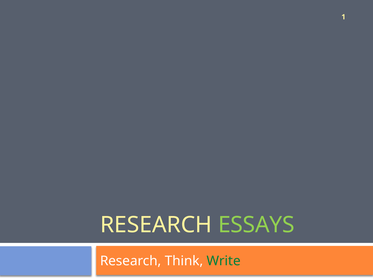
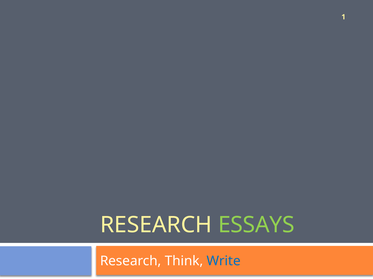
Write colour: green -> blue
